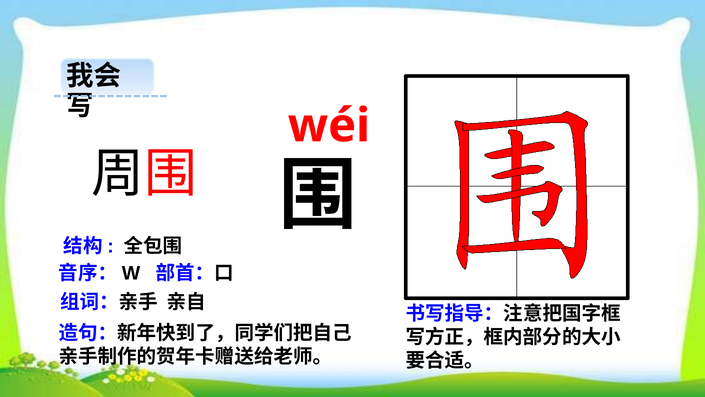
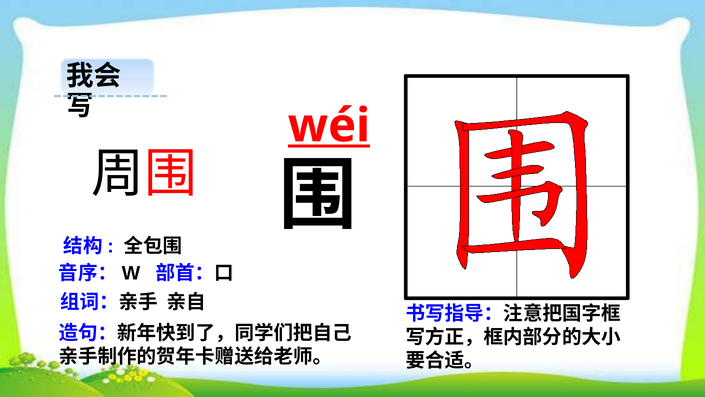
wéi underline: none -> present
